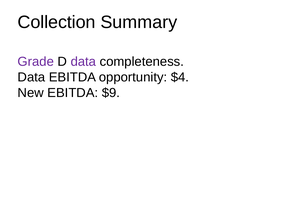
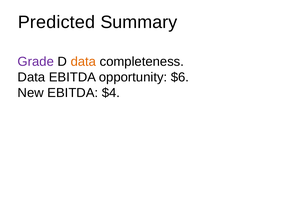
Collection: Collection -> Predicted
data at (83, 62) colour: purple -> orange
$4: $4 -> $6
$9: $9 -> $4
